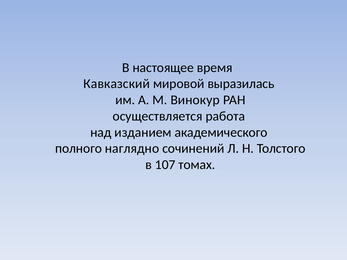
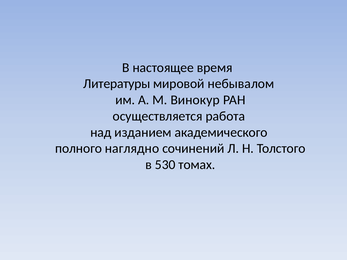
Кавказский: Кавказский -> Литературы
выразилась: выразилась -> небывалом
107: 107 -> 530
